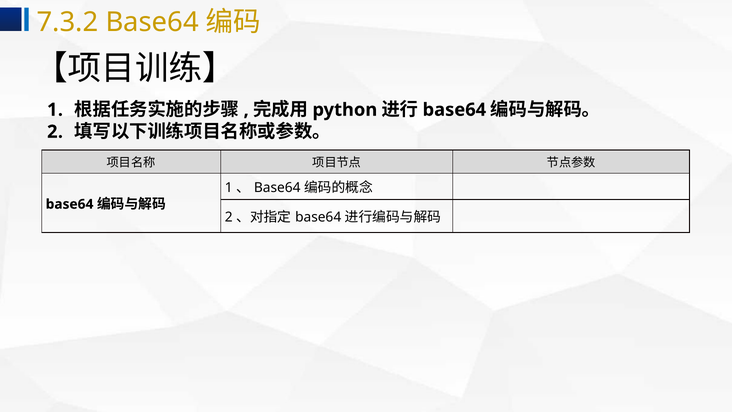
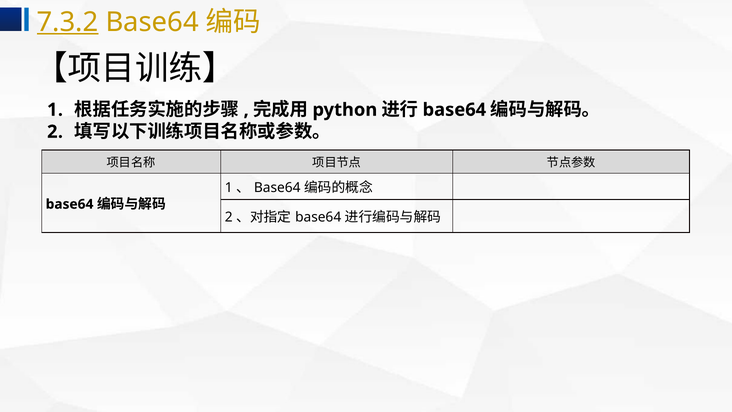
7.3.2 underline: none -> present
